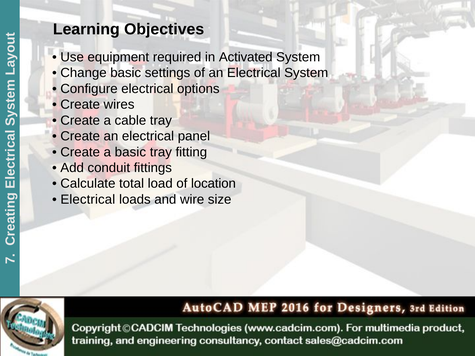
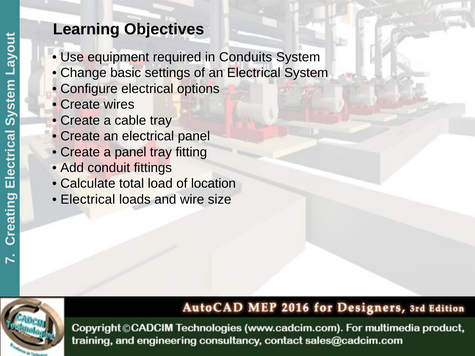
Activated: Activated -> Conduits
a basic: basic -> panel
